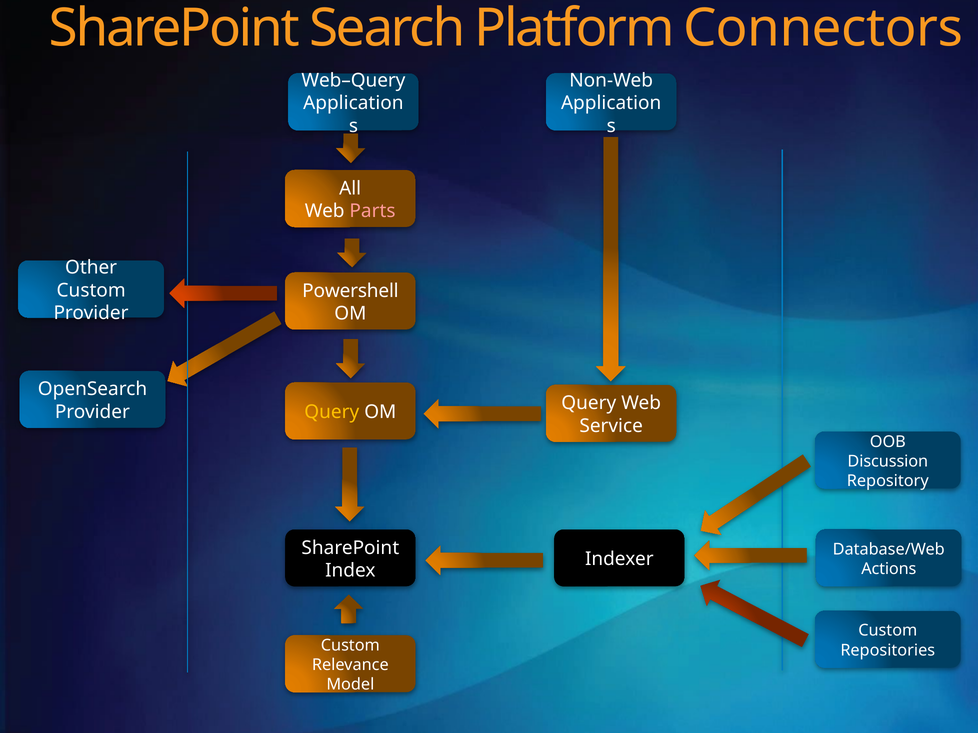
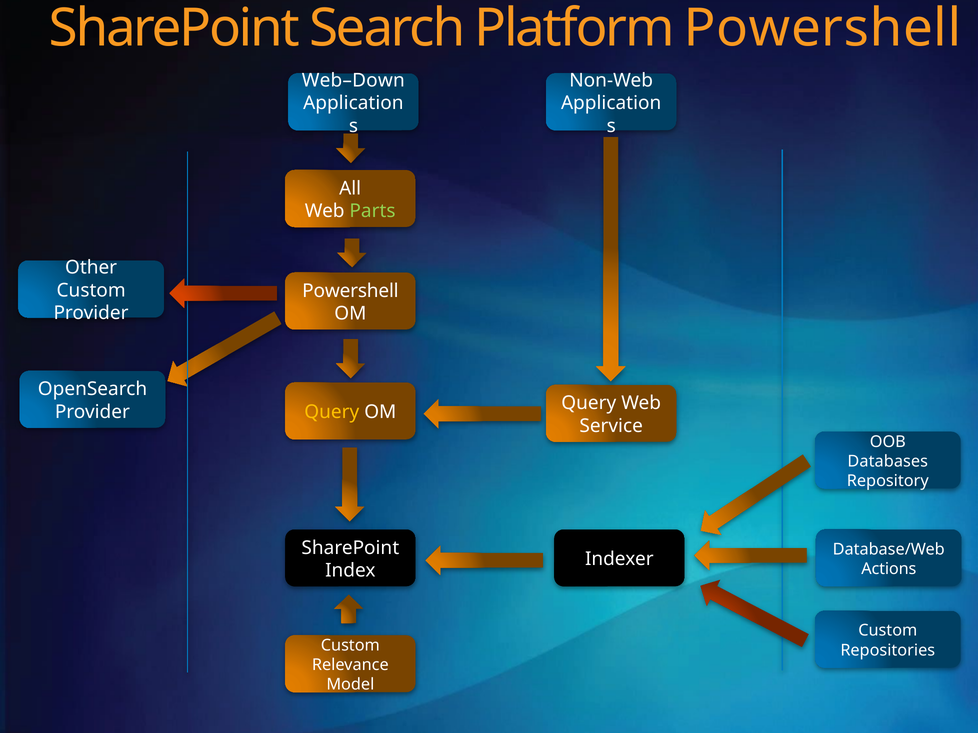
Connectors at (823, 28): Connectors -> Powershell
Web–Query: Web–Query -> Web–Down
Parts colour: pink -> light green
Discussion: Discussion -> Databases
